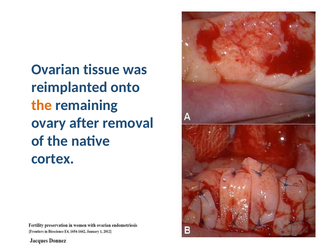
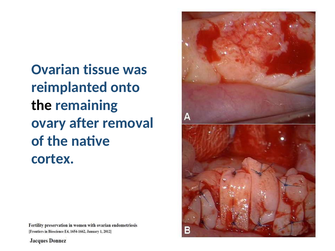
the at (42, 105) colour: orange -> black
